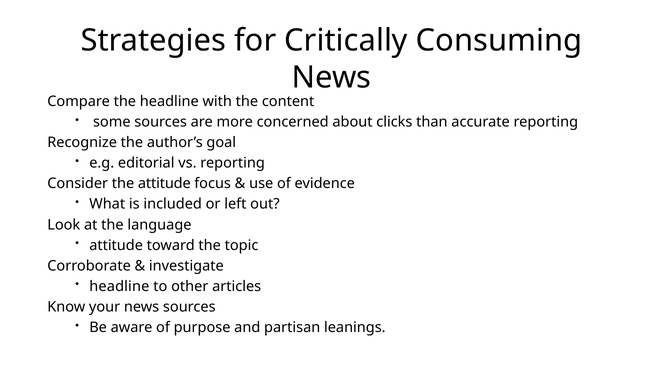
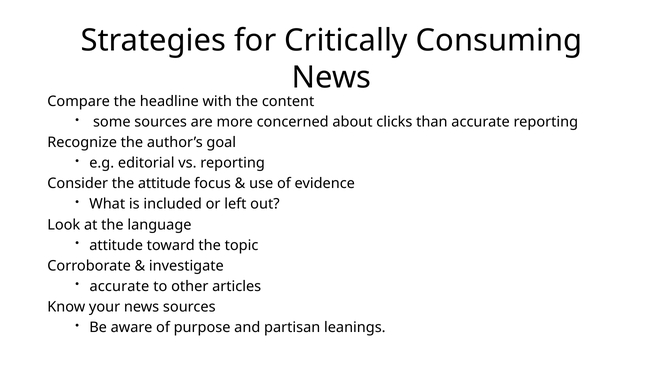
headline at (119, 286): headline -> accurate
